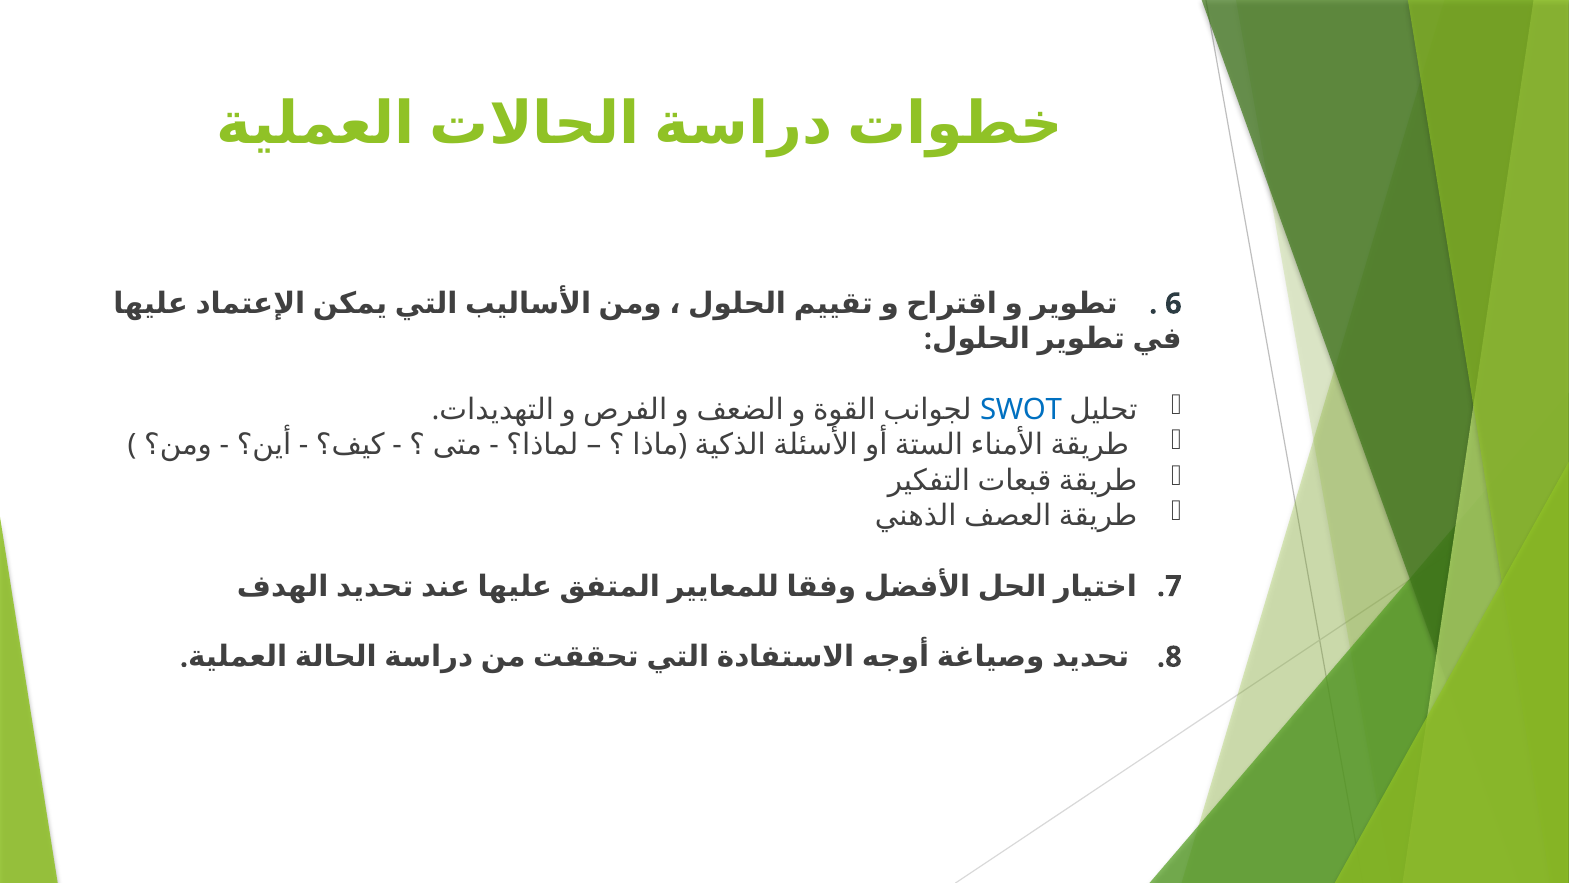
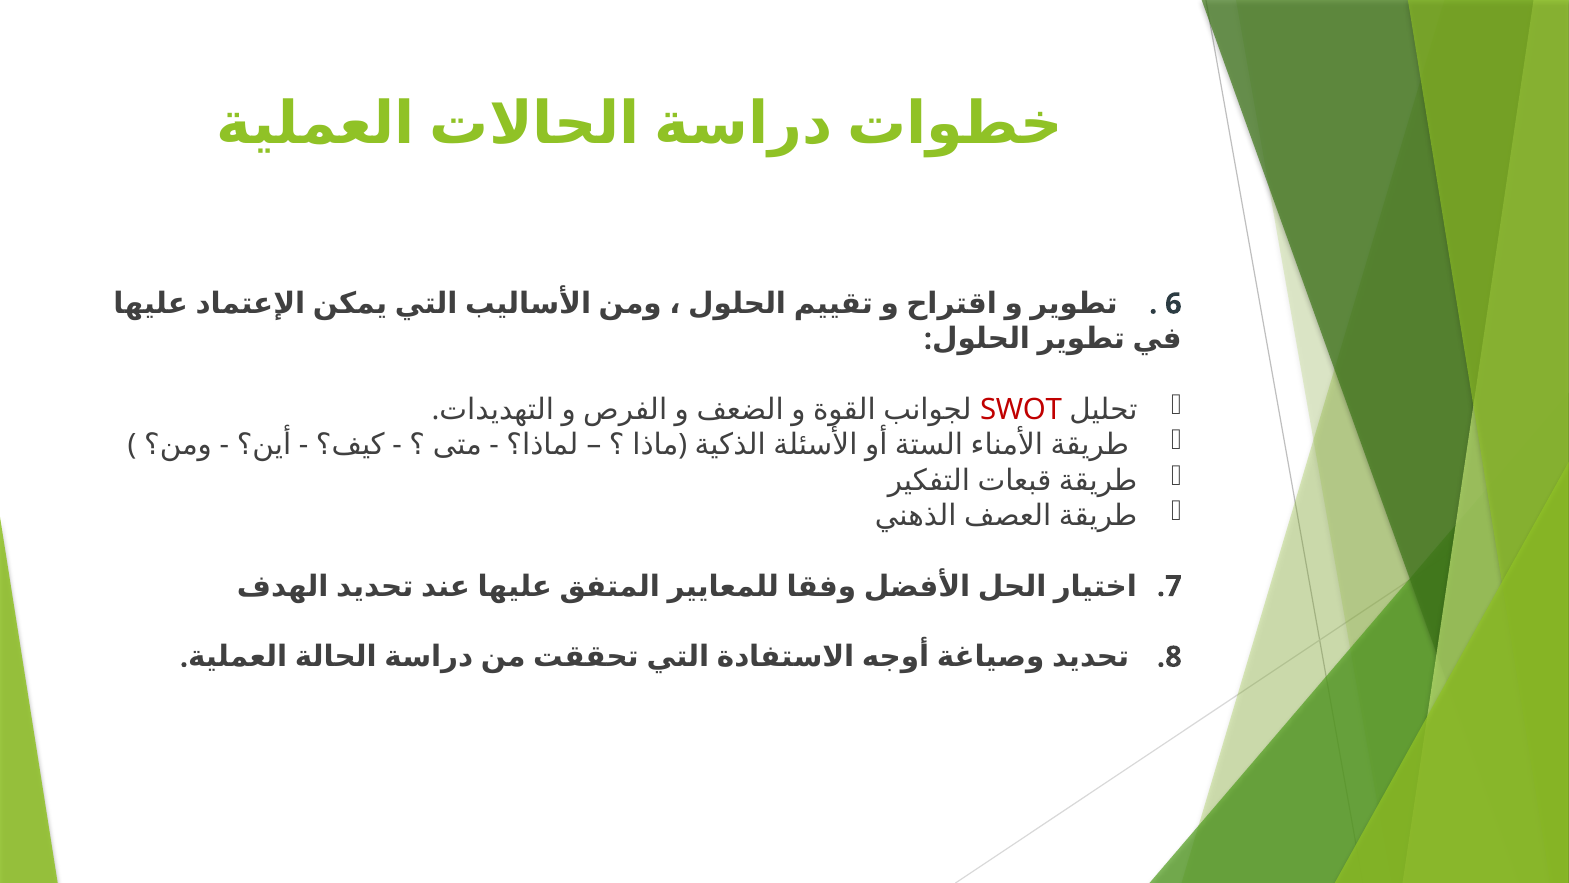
SWOT colour: blue -> red
